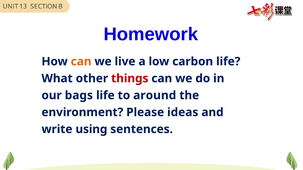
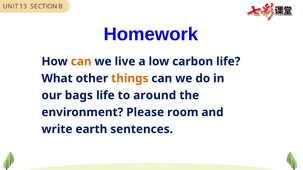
things colour: red -> orange
ideas: ideas -> room
using: using -> earth
